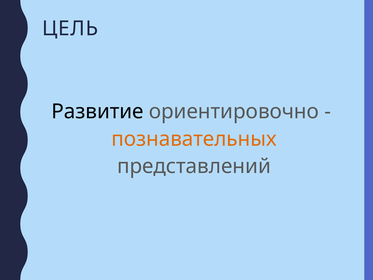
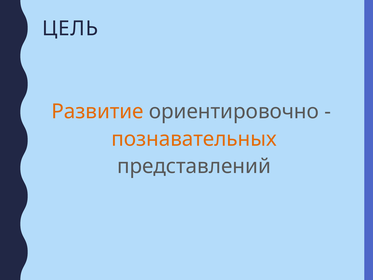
Развитие colour: black -> orange
